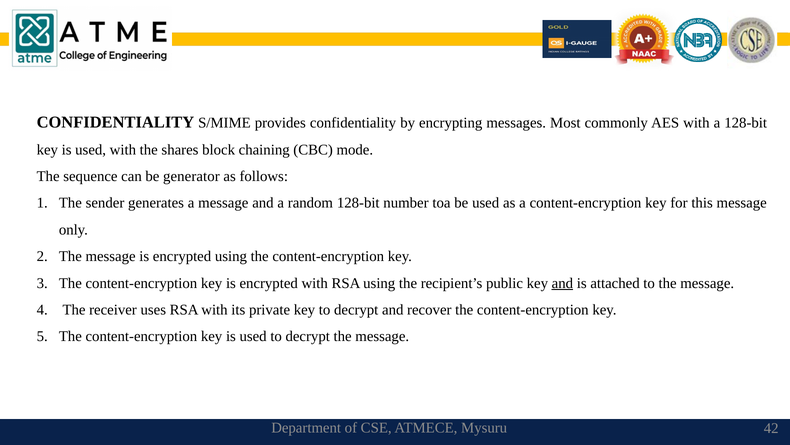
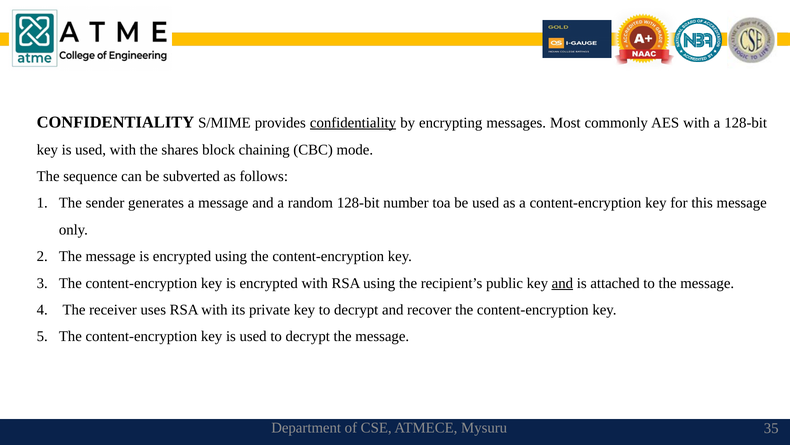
confidentiality at (353, 122) underline: none -> present
generator: generator -> subverted
42: 42 -> 35
